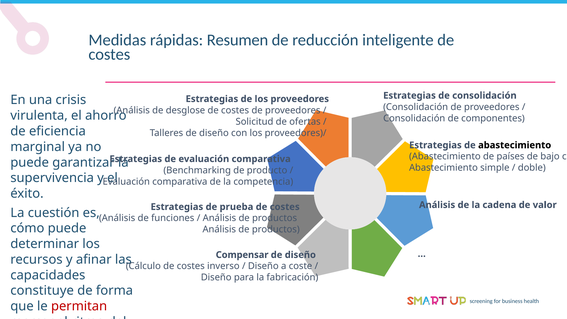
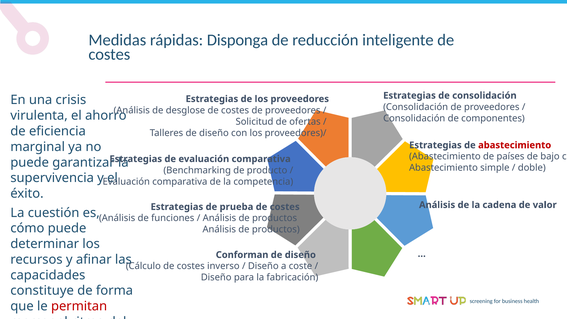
Resumen: Resumen -> Disponga
abastecimiento at (515, 145) colour: black -> red
Compensar: Compensar -> Conforman
